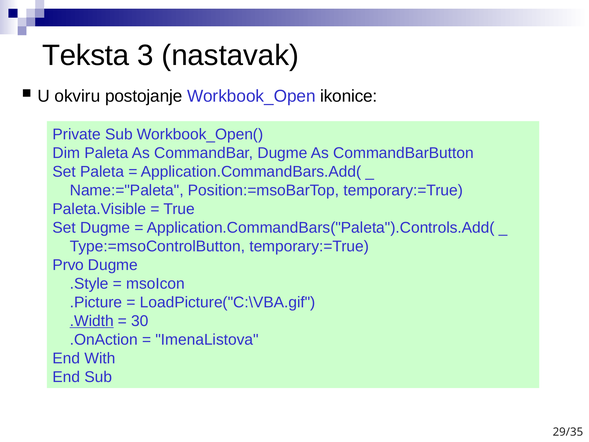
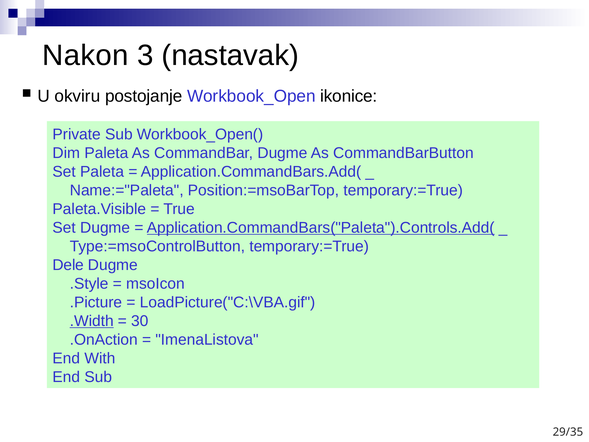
Teksta: Teksta -> Nakon
Application.CommandBars("Paleta").Controls.Add( underline: none -> present
Prvo: Prvo -> Dele
